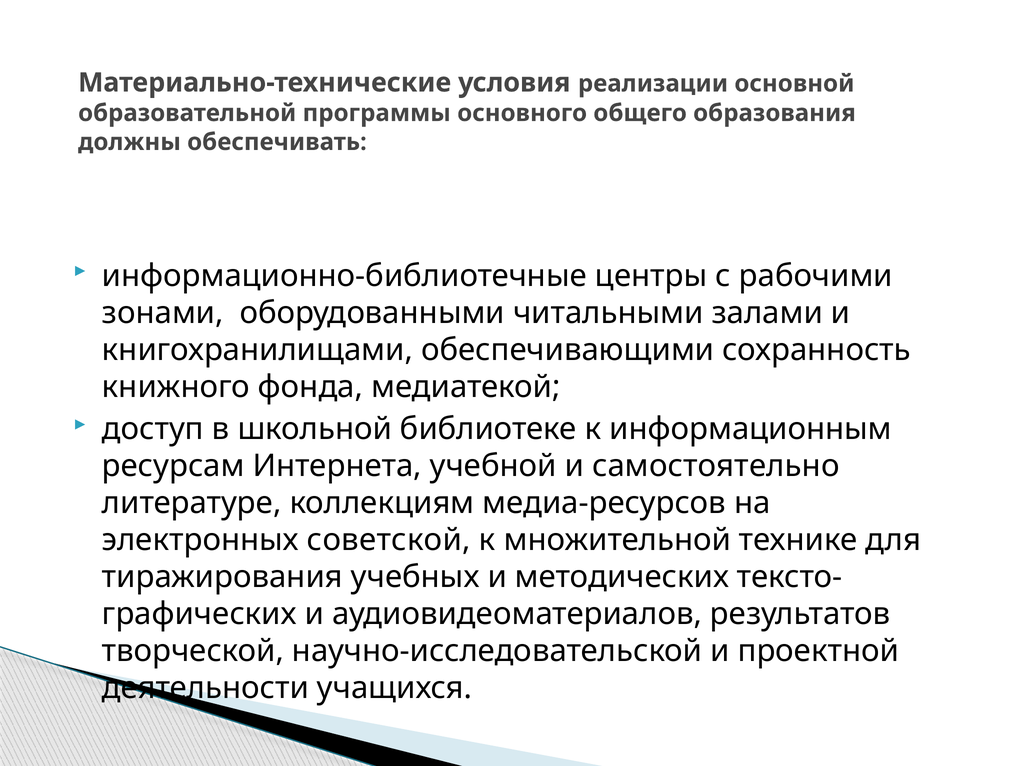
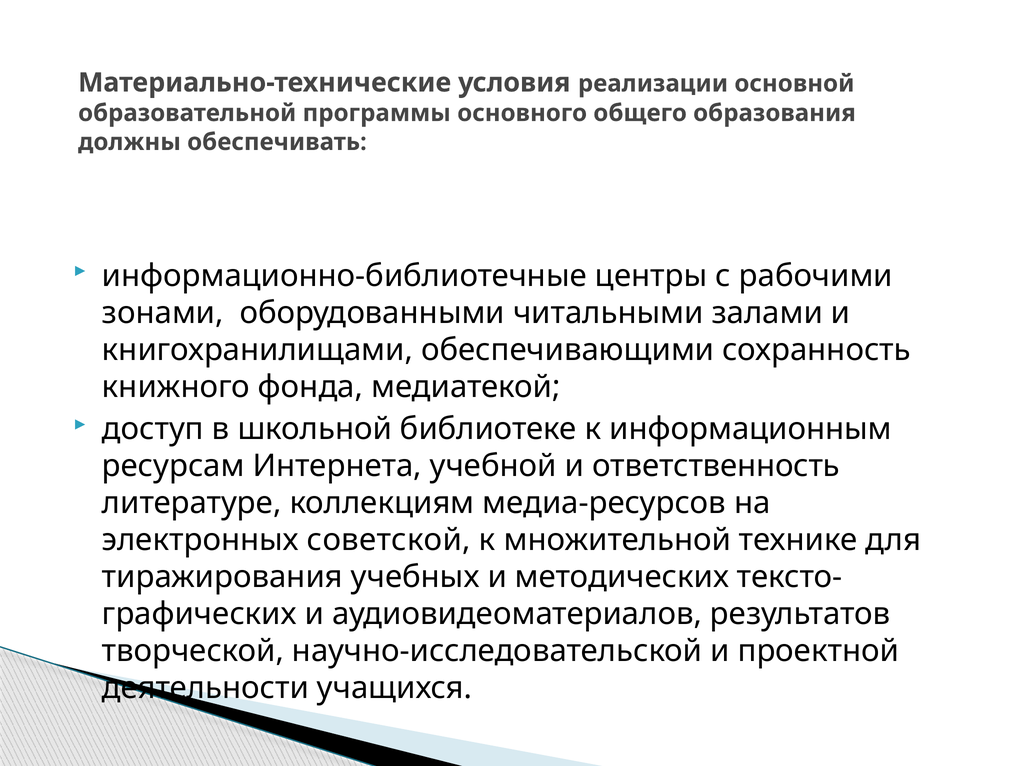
самостоятельно: самостоятельно -> ответственность
